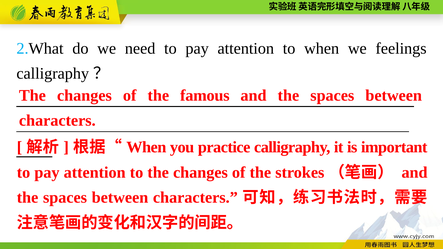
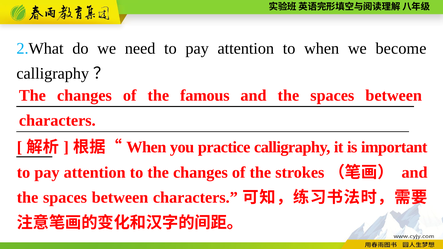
feelings: feelings -> become
